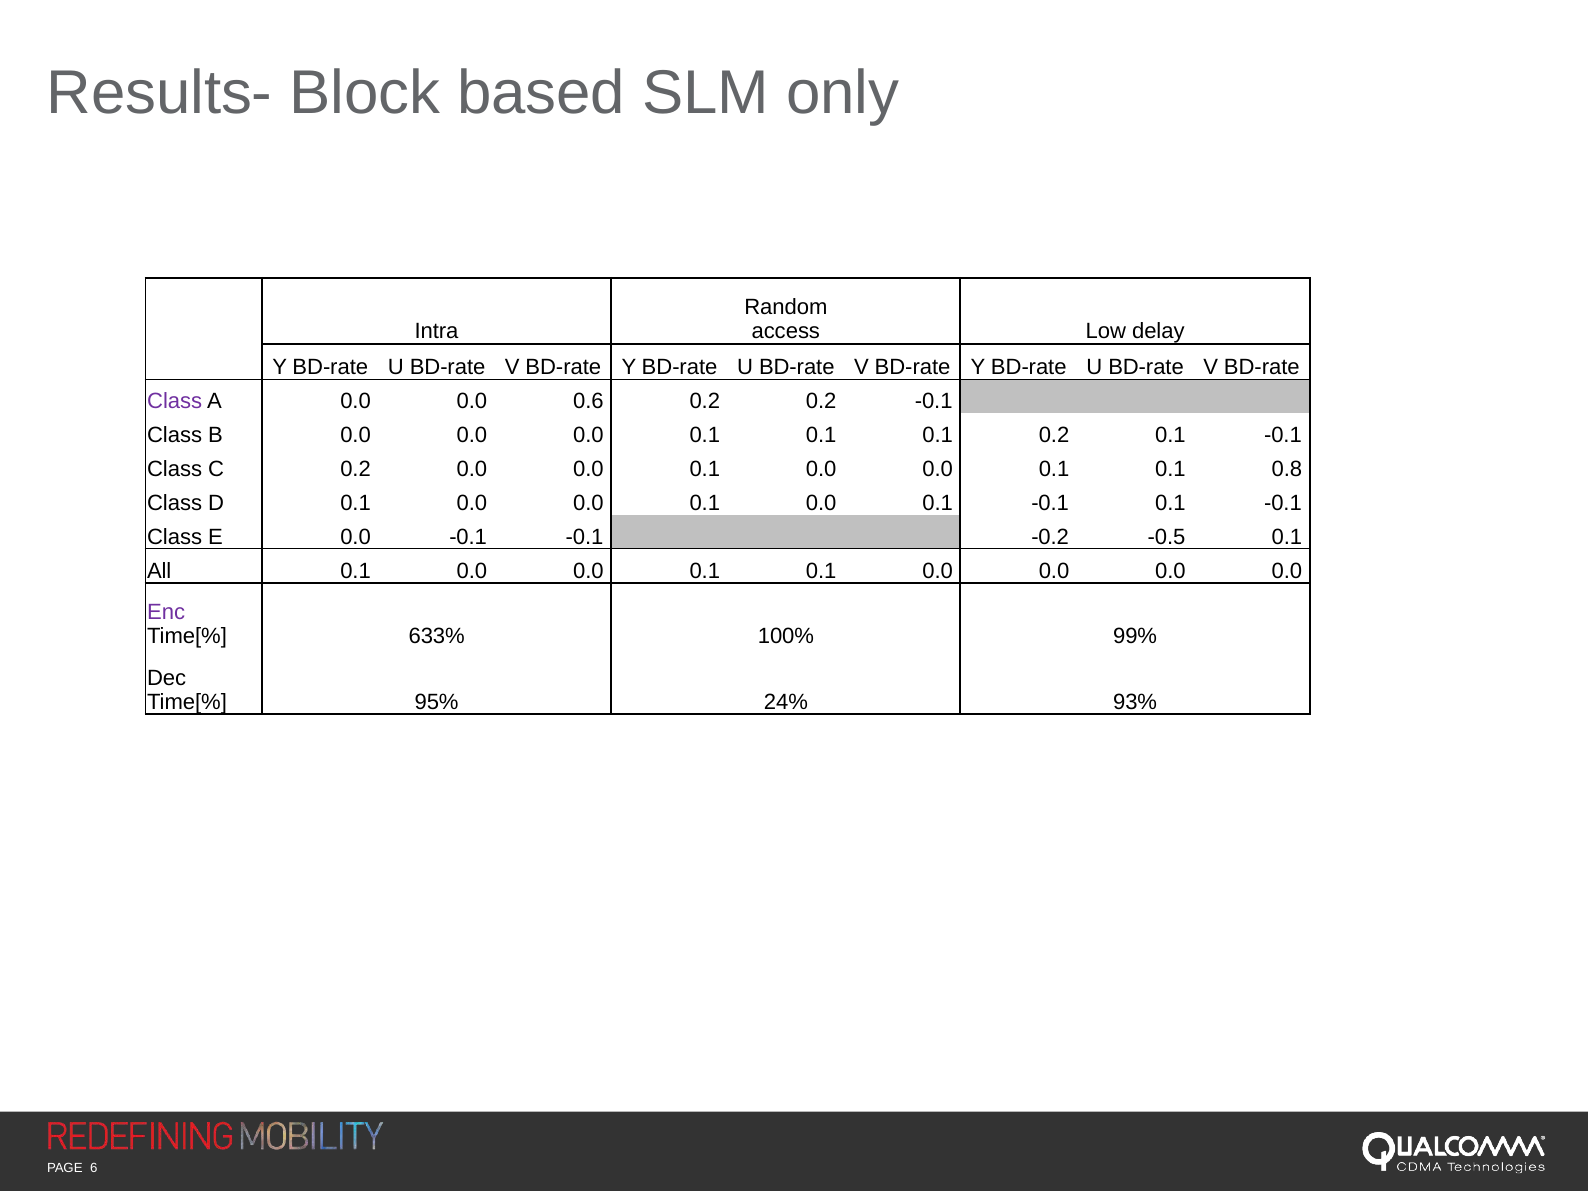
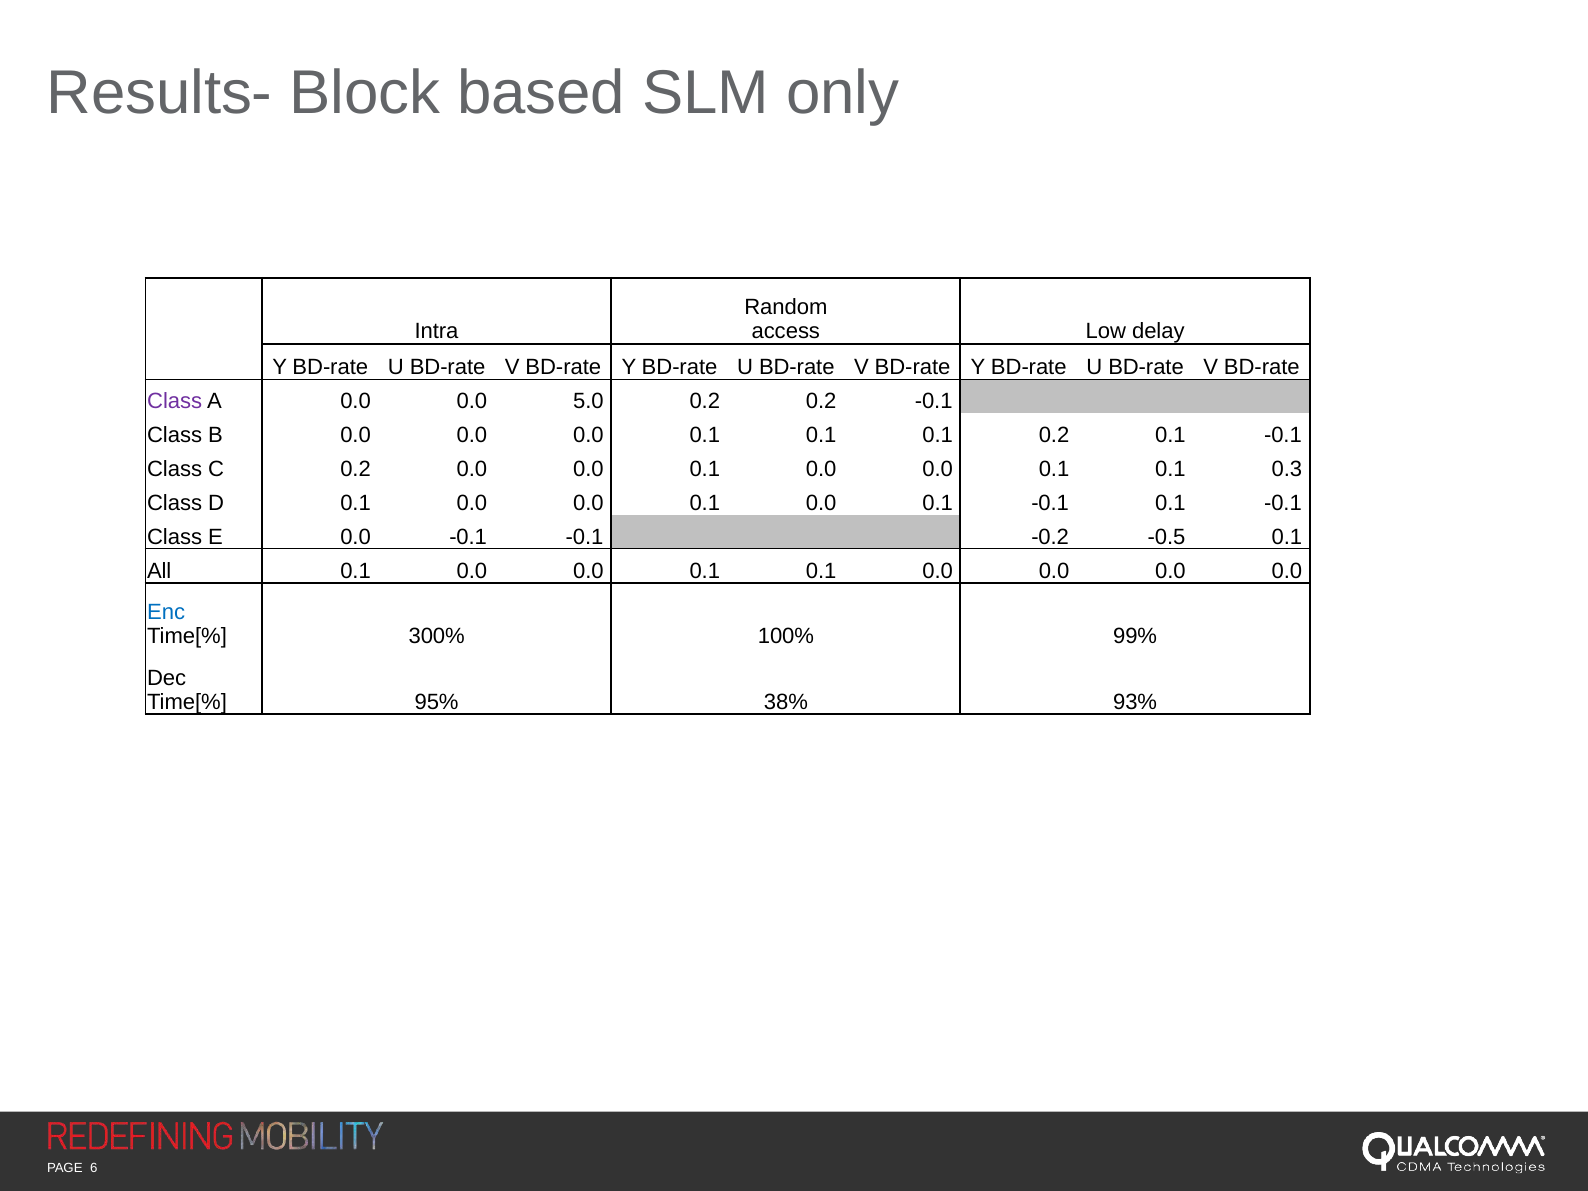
0.6: 0.6 -> 5.0
0.8: 0.8 -> 0.3
Enc colour: purple -> blue
633%: 633% -> 300%
24%: 24% -> 38%
